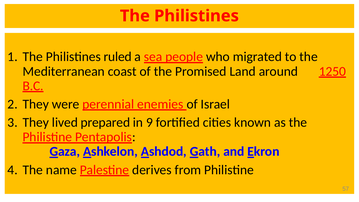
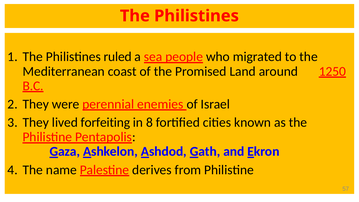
prepared: prepared -> forfeiting
9: 9 -> 8
